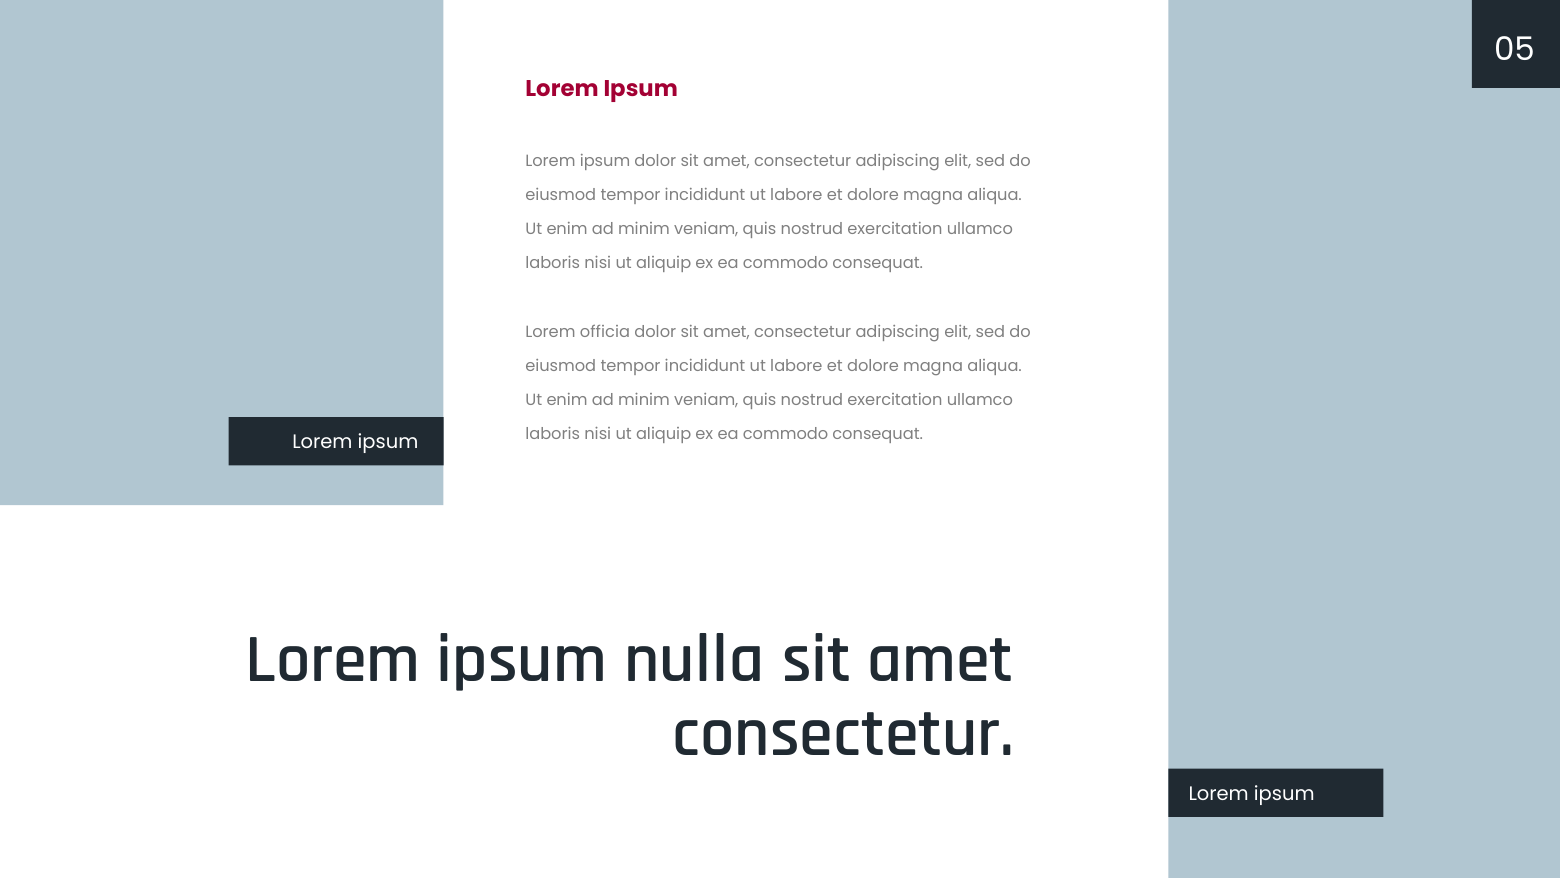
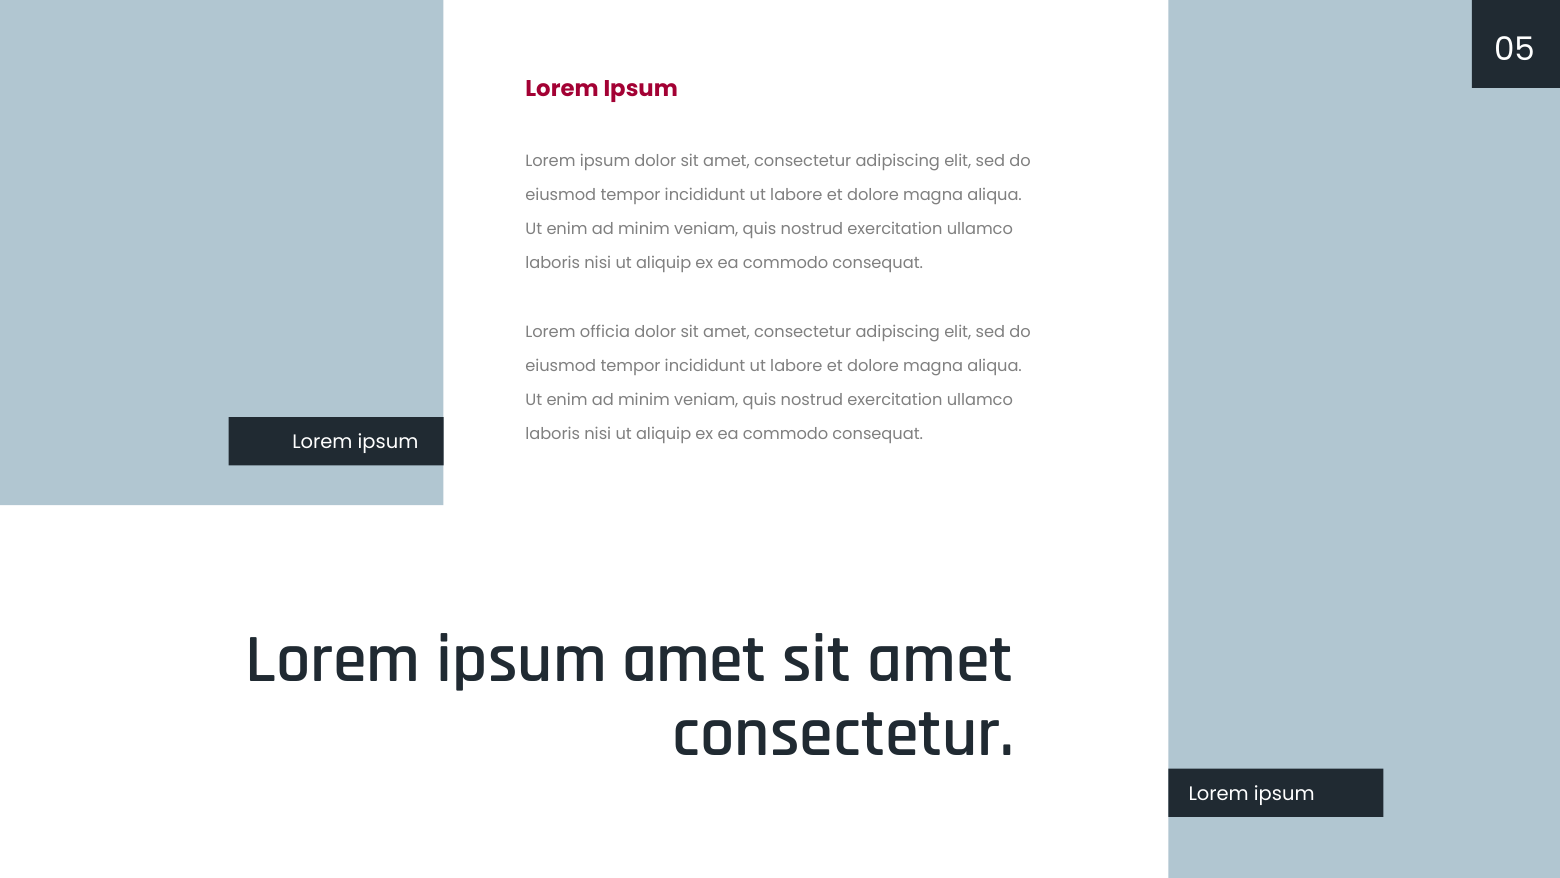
ipsum nulla: nulla -> amet
